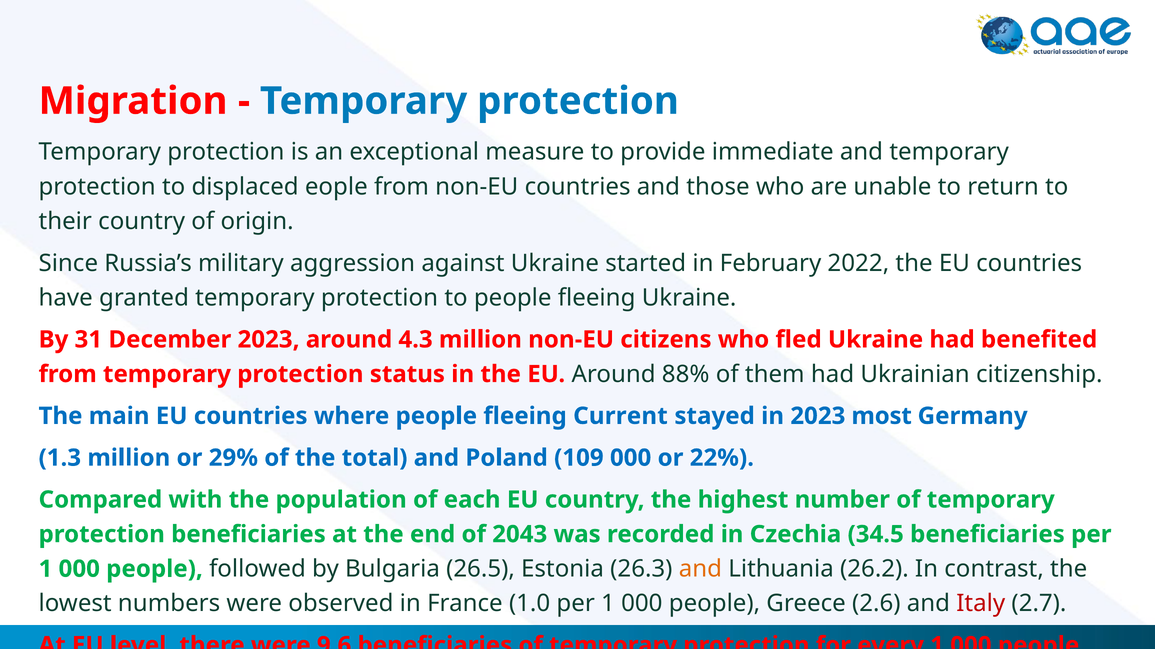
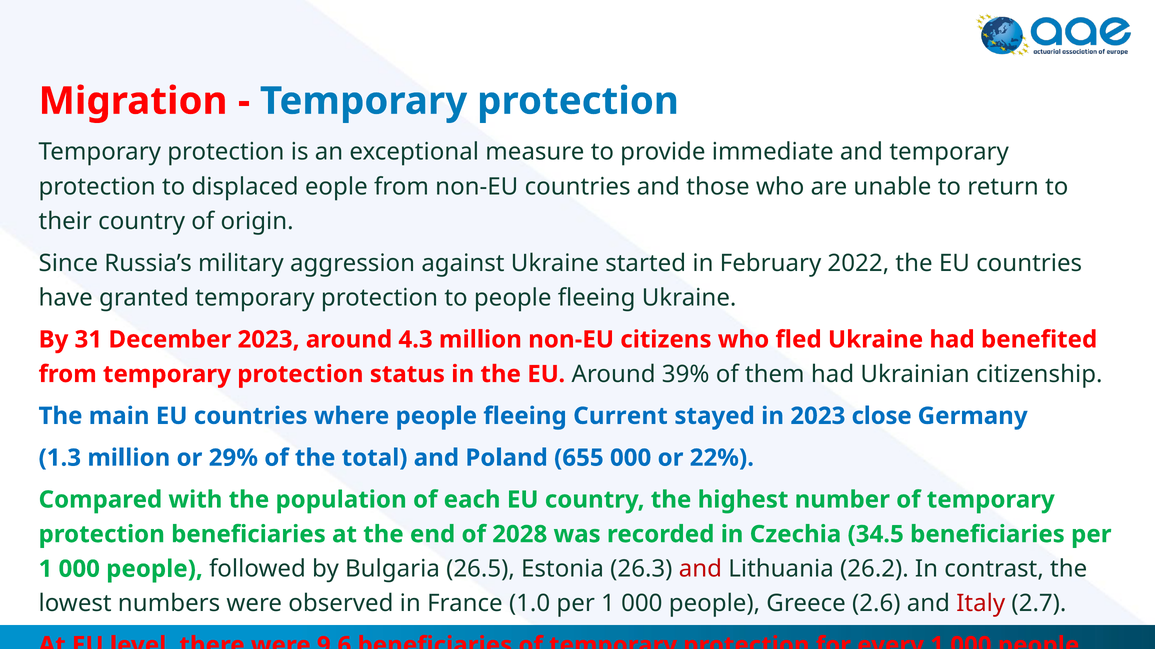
88%: 88% -> 39%
most: most -> close
109: 109 -> 655
2043: 2043 -> 2028
and at (700, 569) colour: orange -> red
